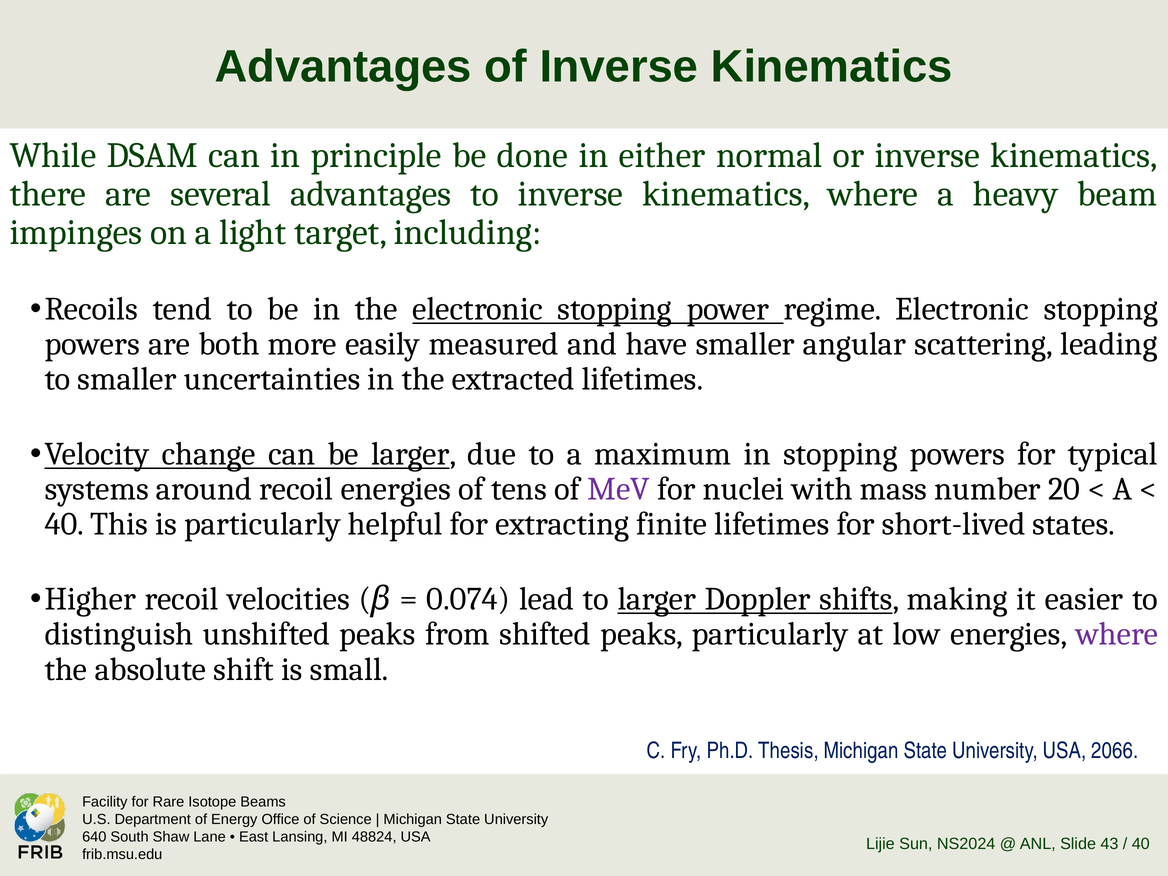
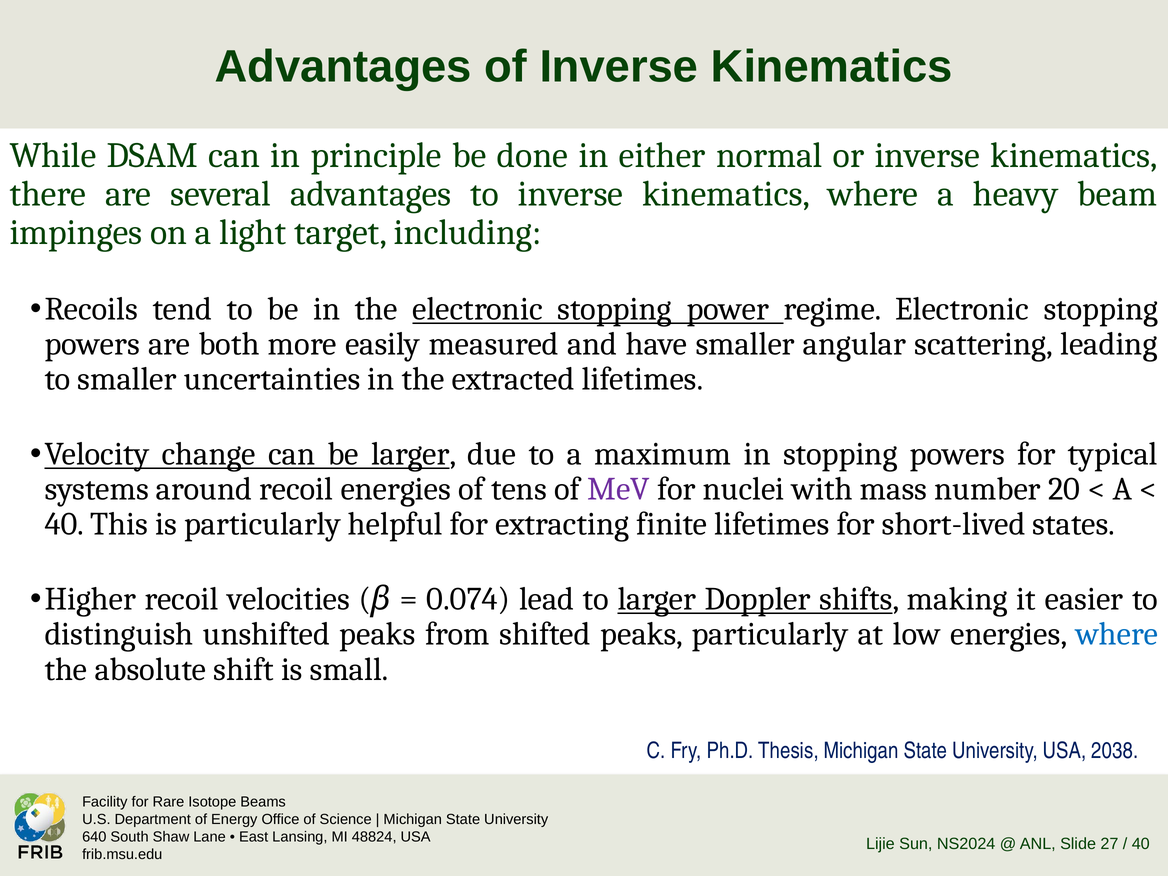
where at (1117, 634) colour: purple -> blue
2066: 2066 -> 2038
43: 43 -> 27
